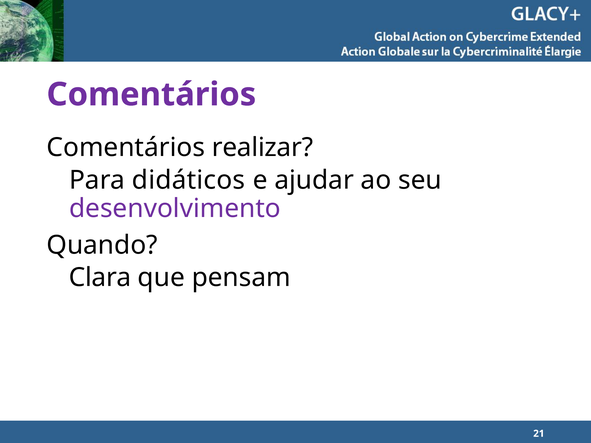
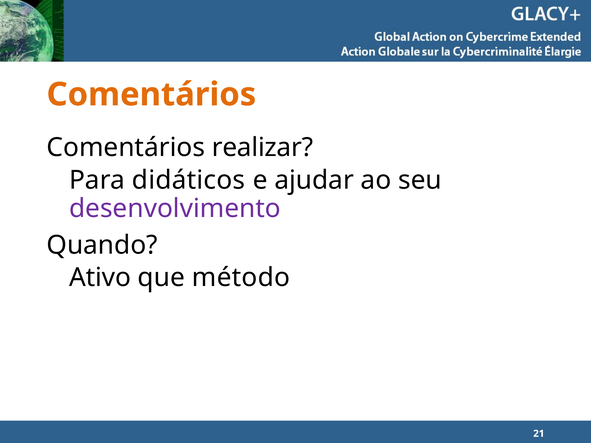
Comentários at (151, 95) colour: purple -> orange
Clara: Clara -> Ativo
pensam: pensam -> método
